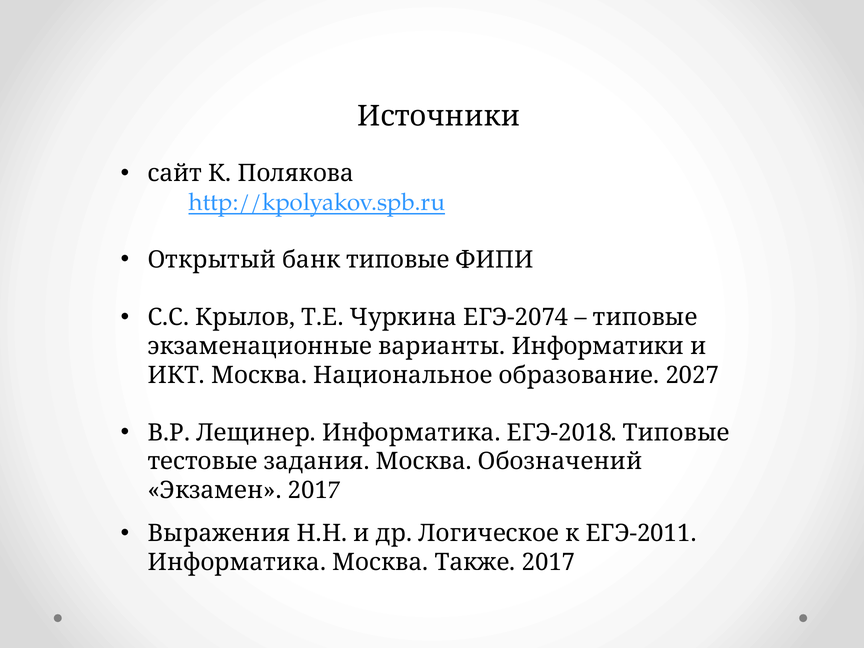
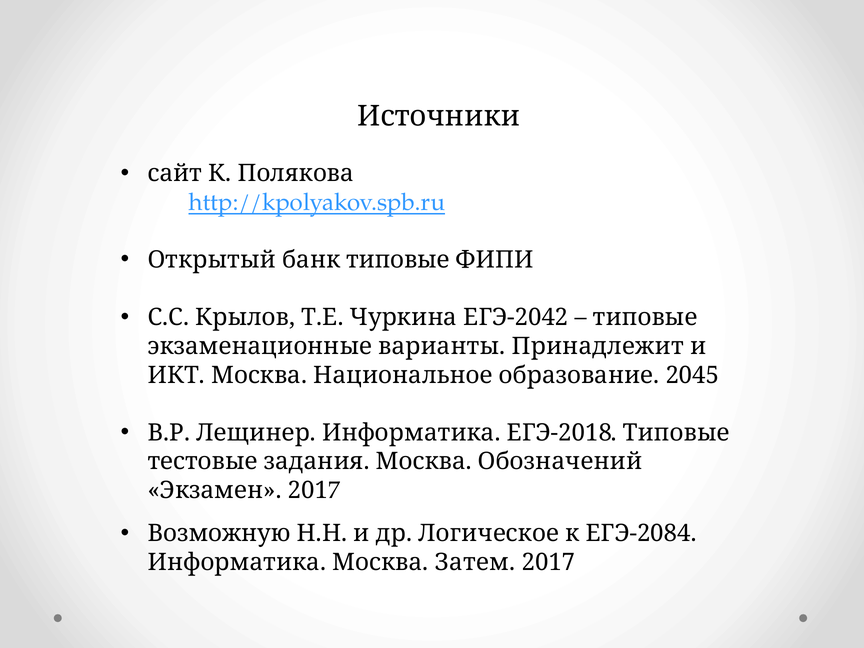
ЕГЭ-2074: ЕГЭ-2074 -> ЕГЭ-2042
Информатики: Информатики -> Принадлежит
2027: 2027 -> 2045
Выражения: Выражения -> Возможную
ЕГЭ-2011: ЕГЭ-2011 -> ЕГЭ-2084
Также: Также -> Затем
